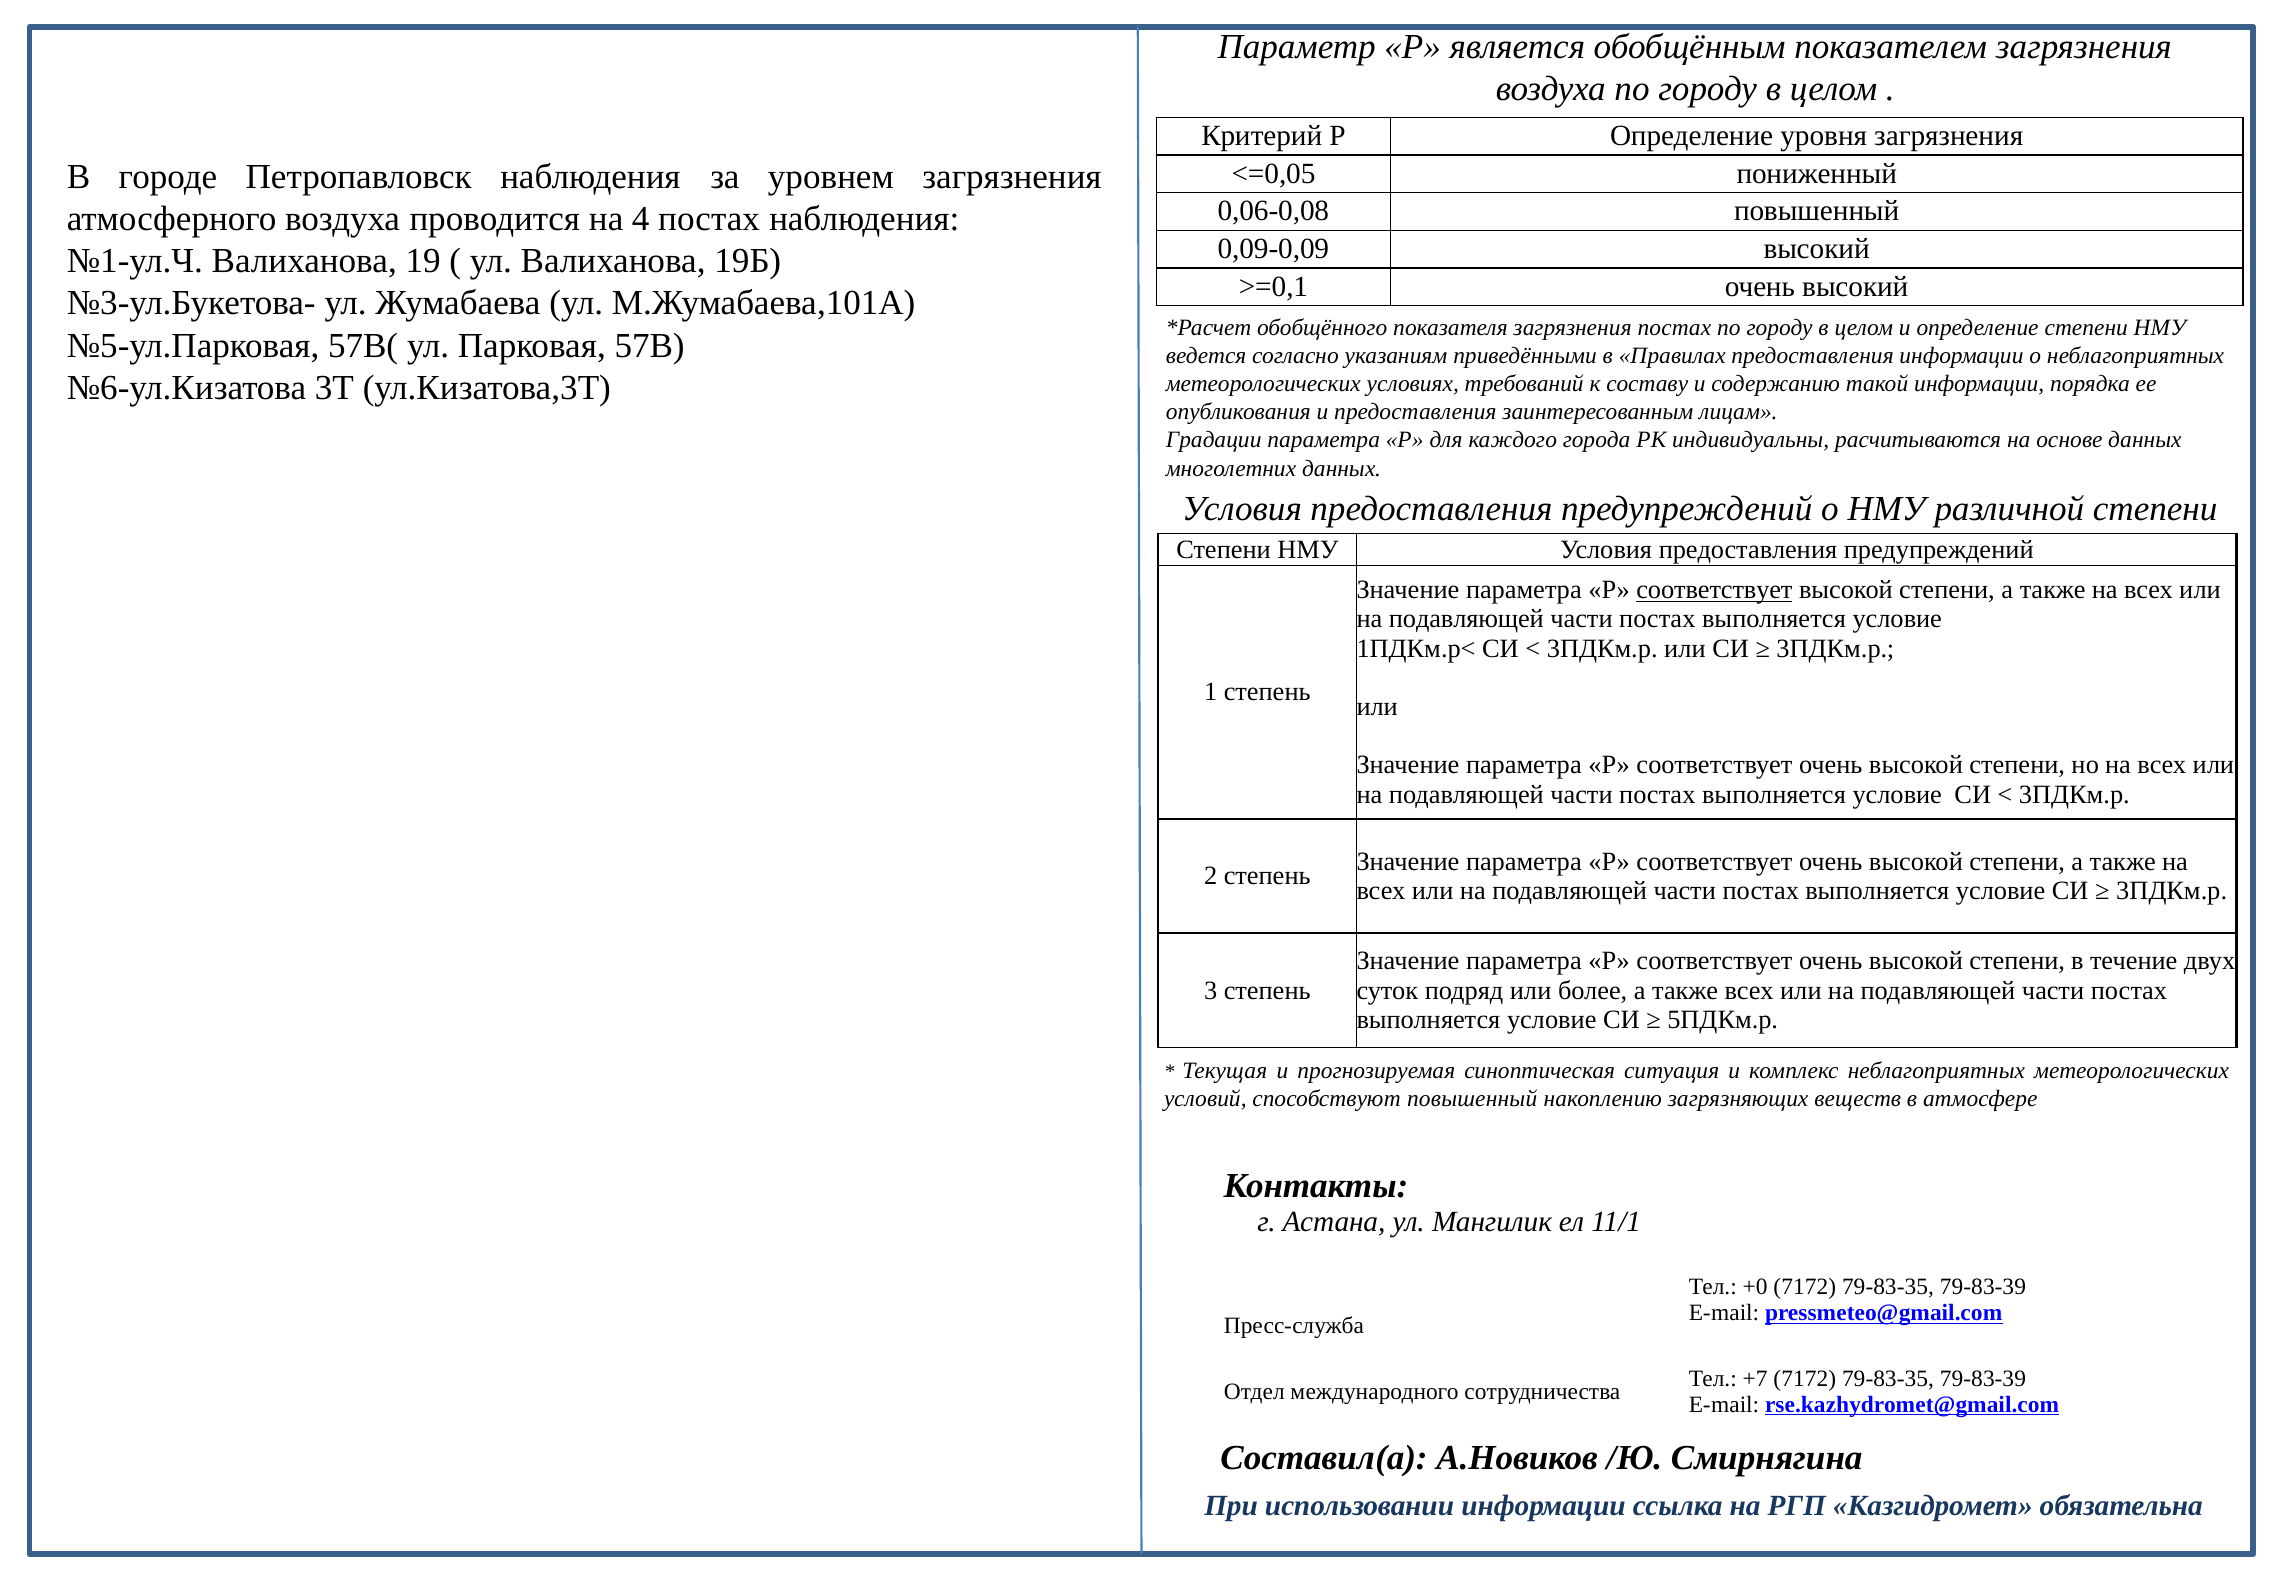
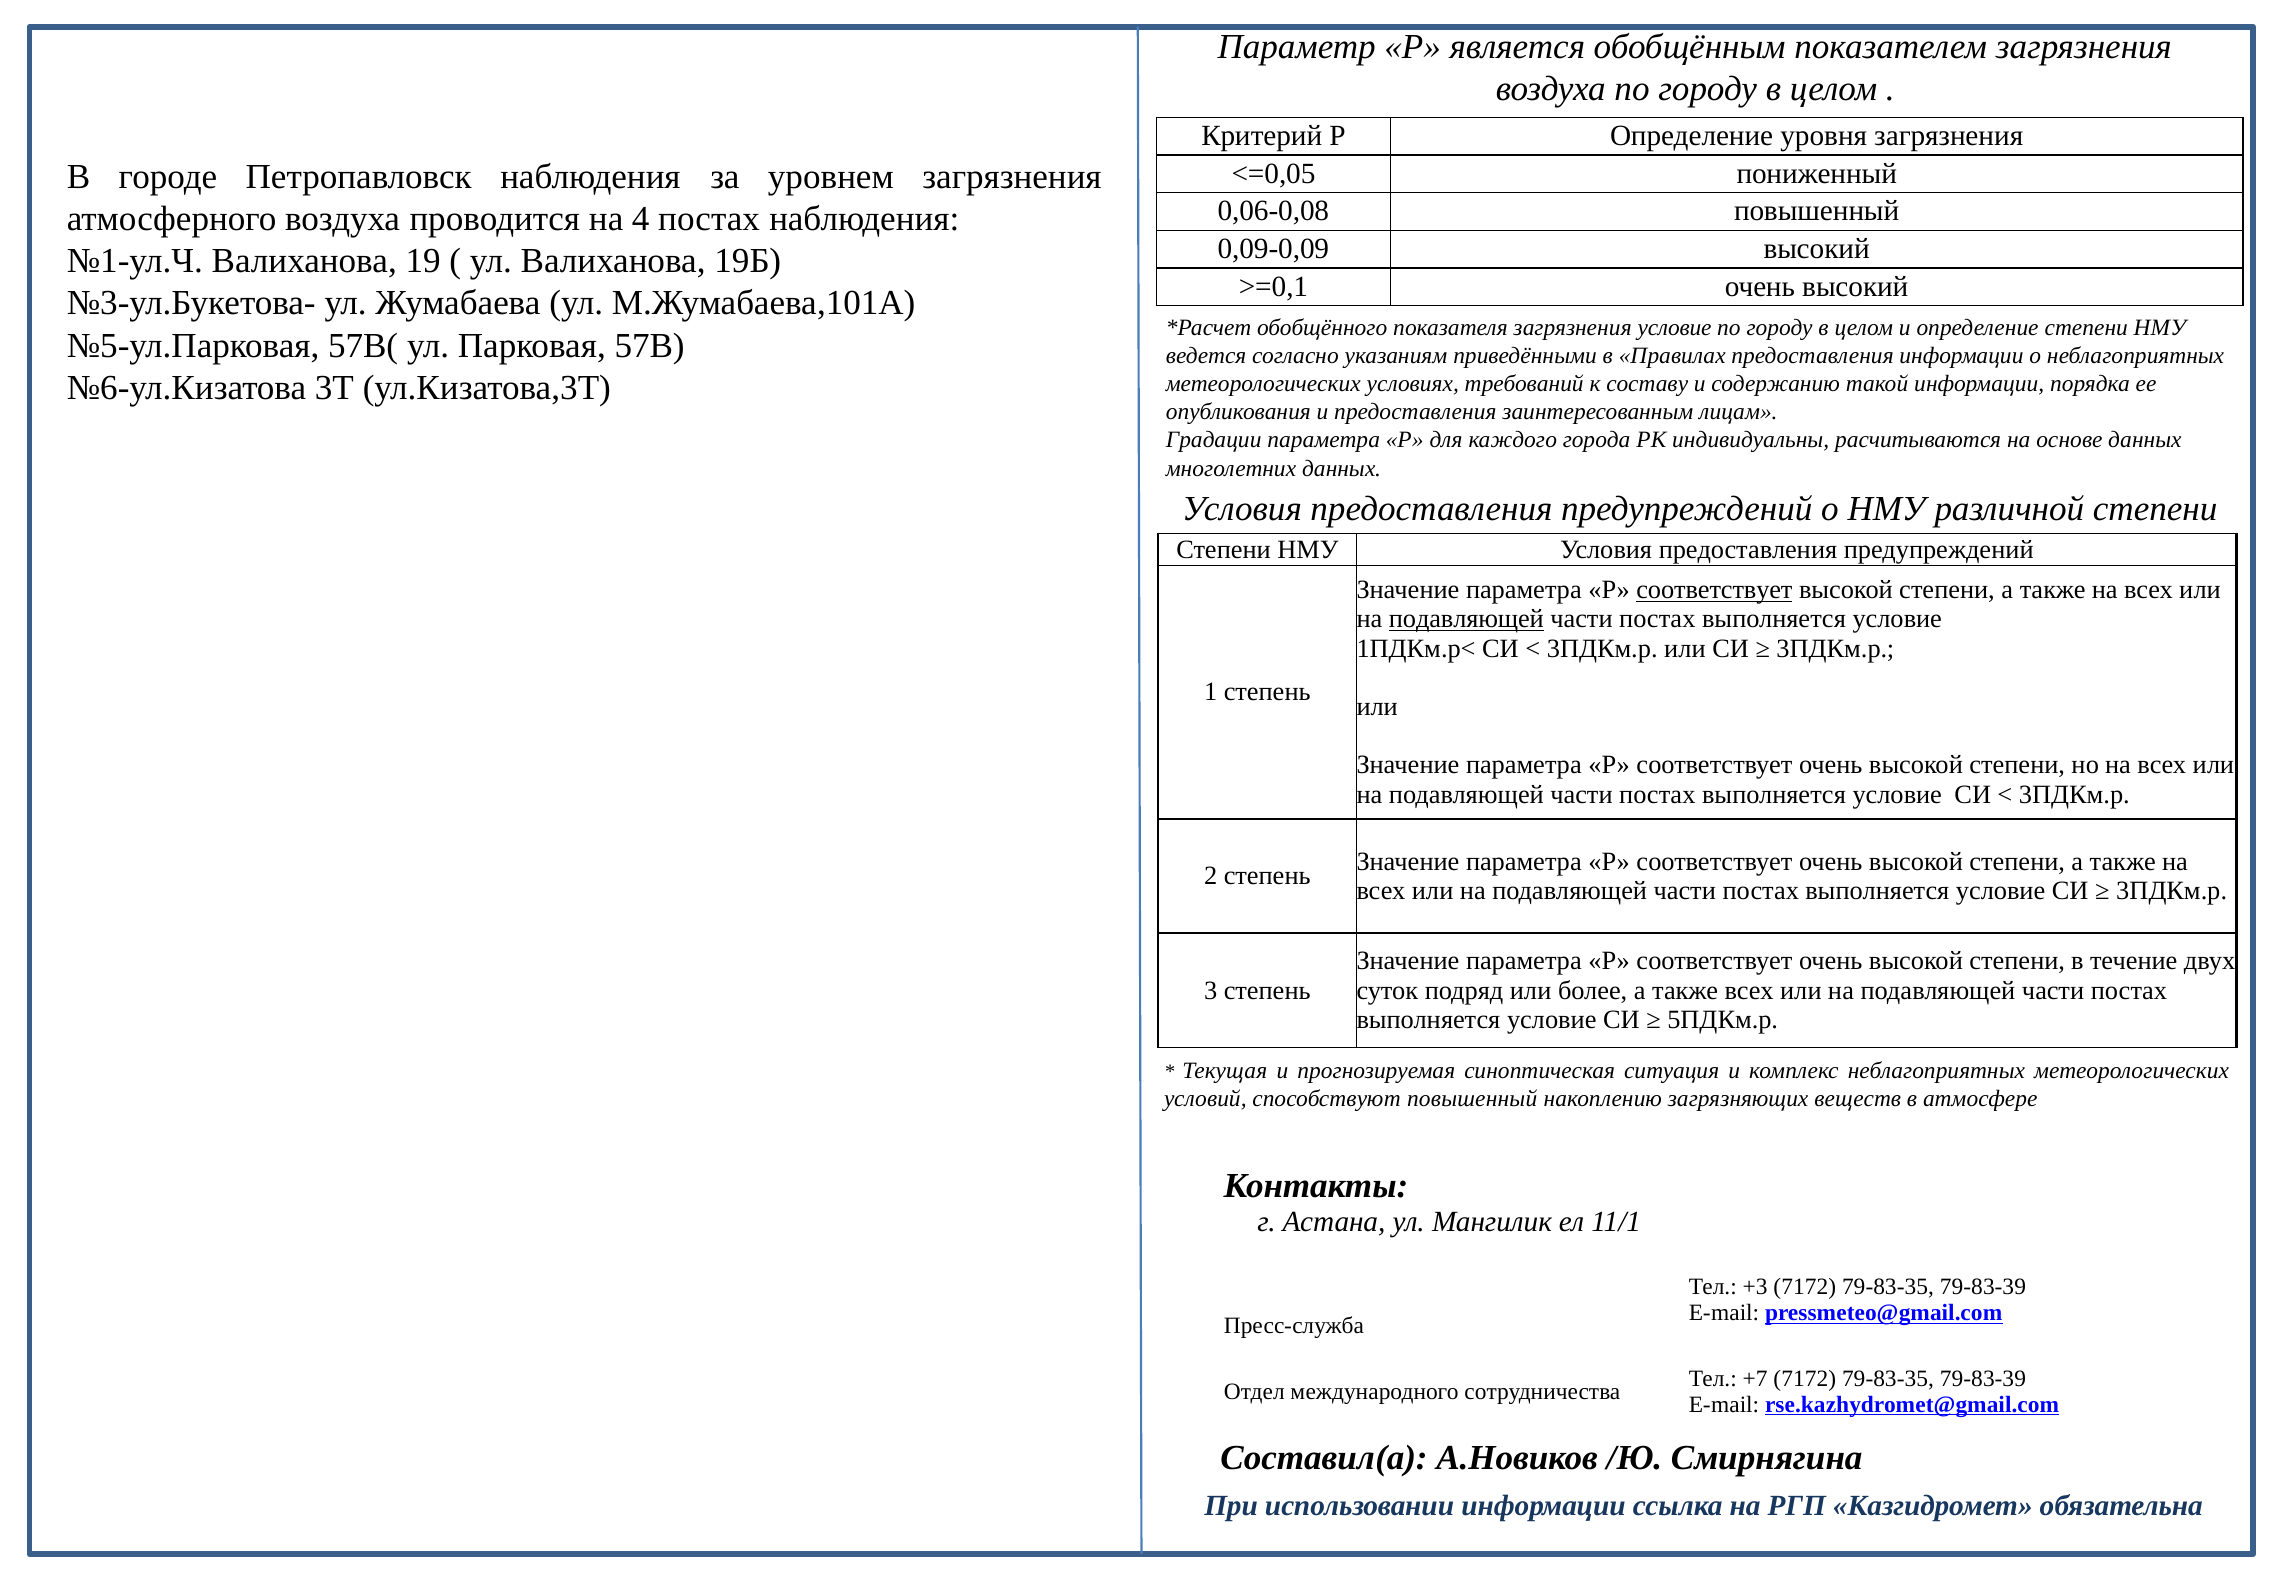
загрязнения постах: постах -> условие
подавляющей at (1466, 619) underline: none -> present
+0: +0 -> +3
